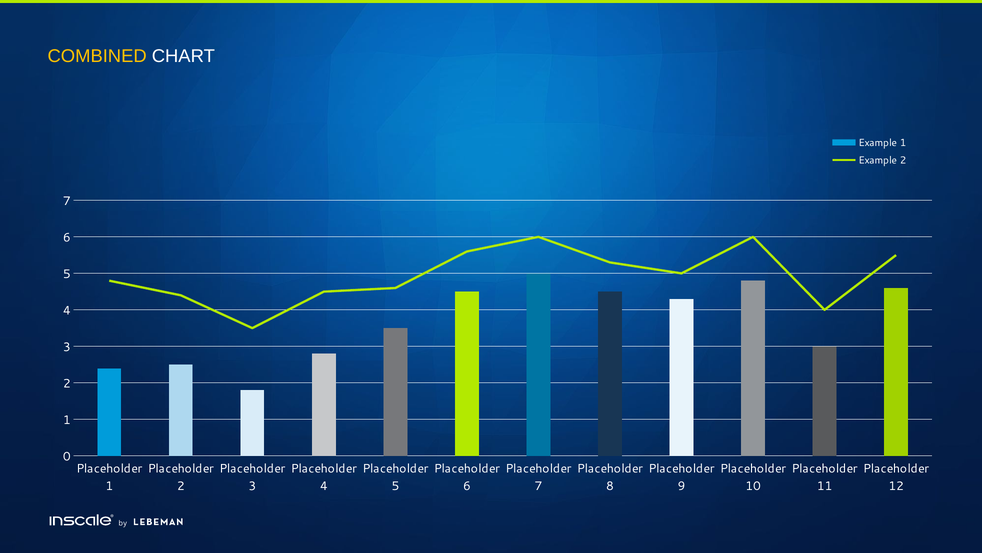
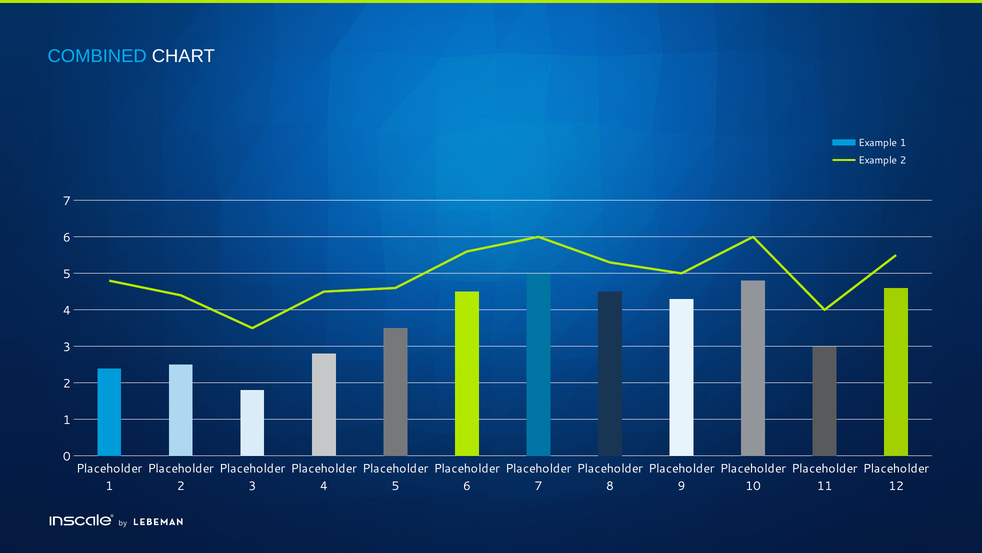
COMBINED colour: yellow -> light blue
